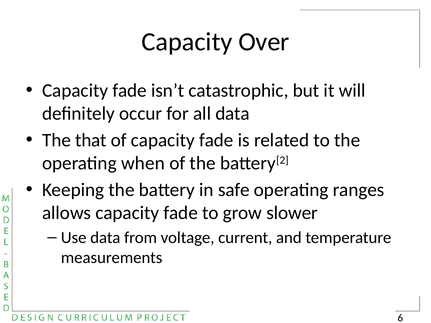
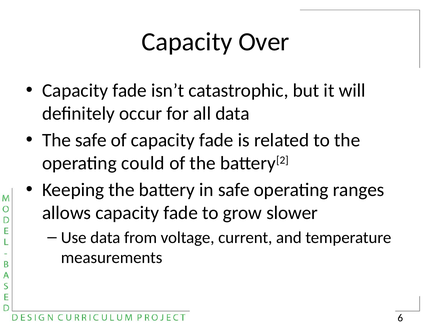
The that: that -> safe
when: when -> could
